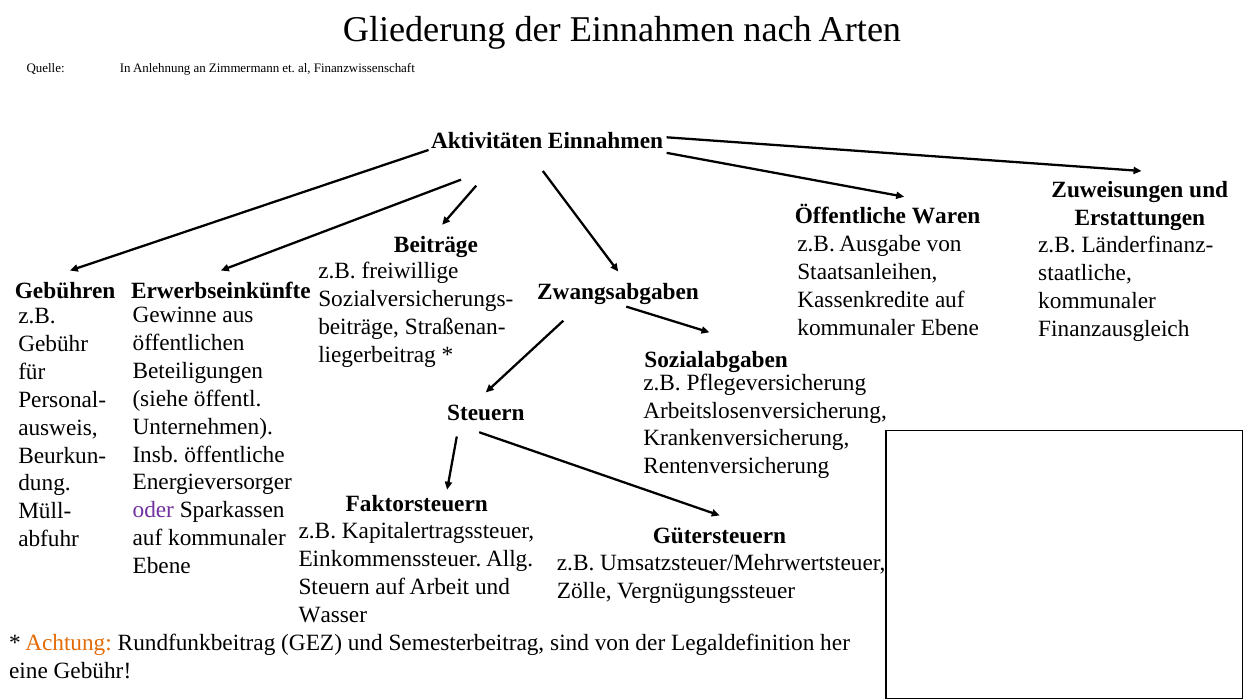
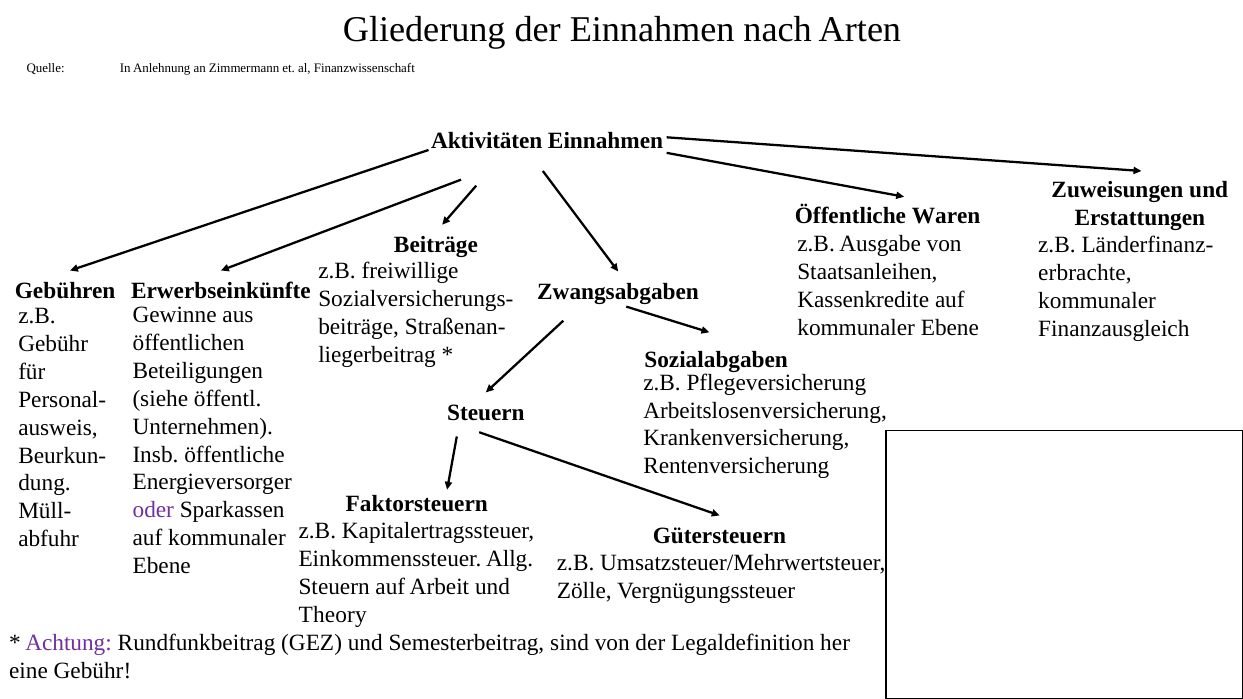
staatliche: staatliche -> erbrachte
Wasser: Wasser -> Theory
Achtung colour: orange -> purple
